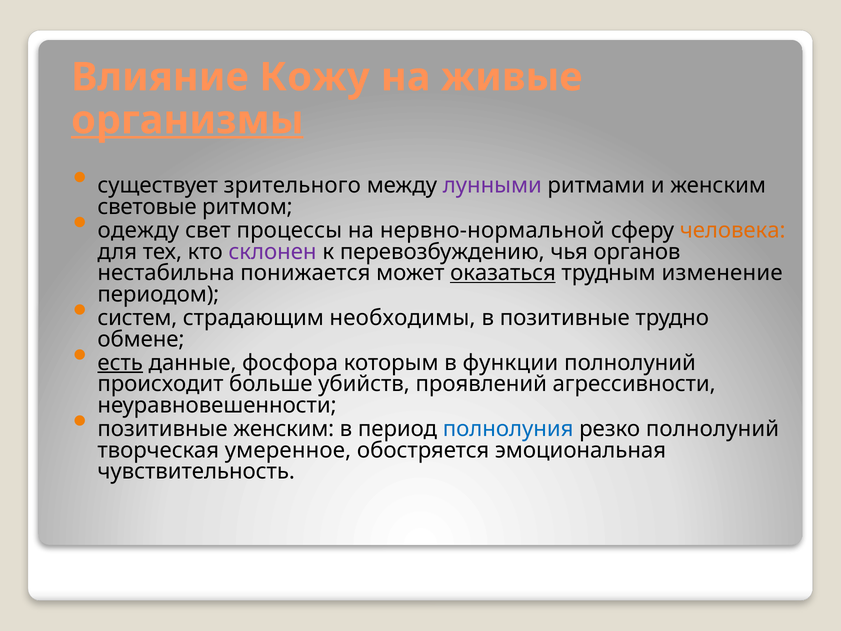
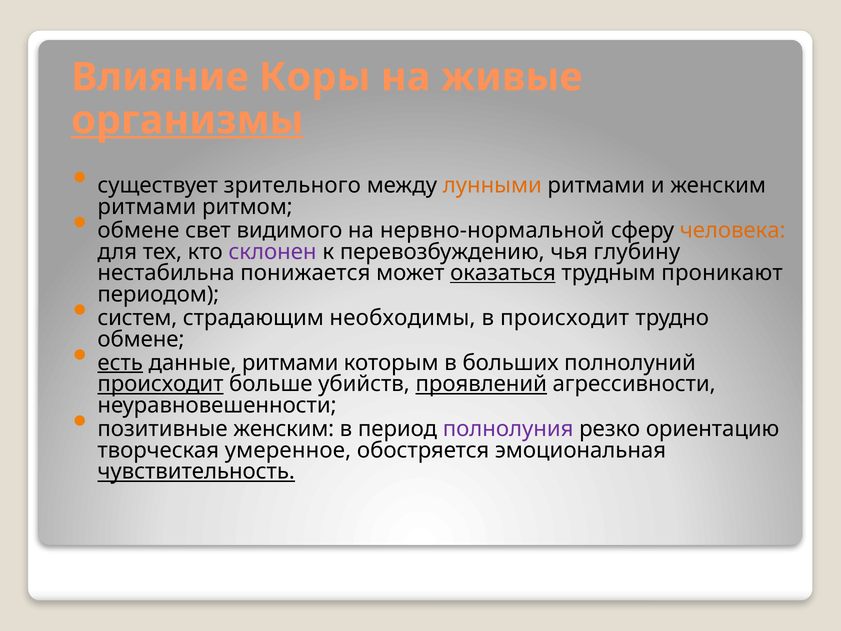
Кожу: Кожу -> Коры
лунными colour: purple -> orange
световые at (147, 207): световые -> ритмами
одежду at (138, 230): одежду -> обмене
процессы: процессы -> видимого
органов: органов -> глубину
изменение: изменение -> проникают
в позитивные: позитивные -> происходит
данные фосфора: фосфора -> ритмами
функции: функции -> больших
происходит at (160, 384) underline: none -> present
проявлений underline: none -> present
полнолуния colour: blue -> purple
резко полнолуний: полнолуний -> ориентацию
чувствительность underline: none -> present
